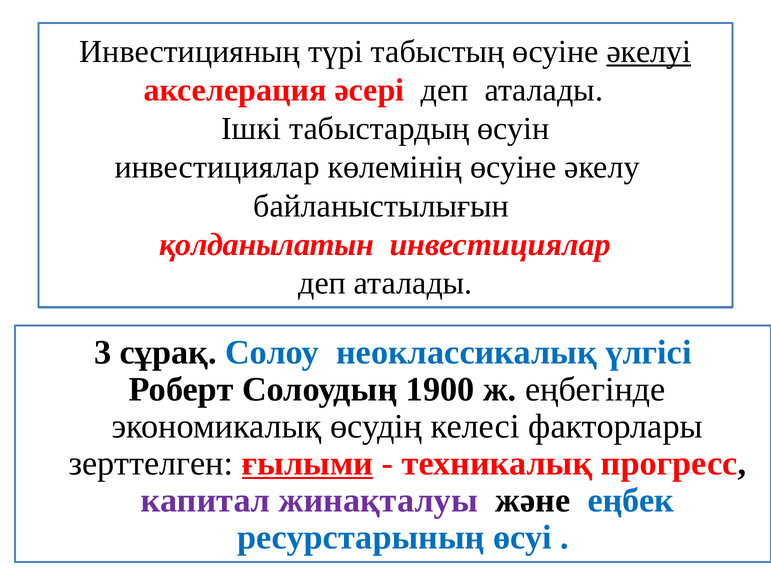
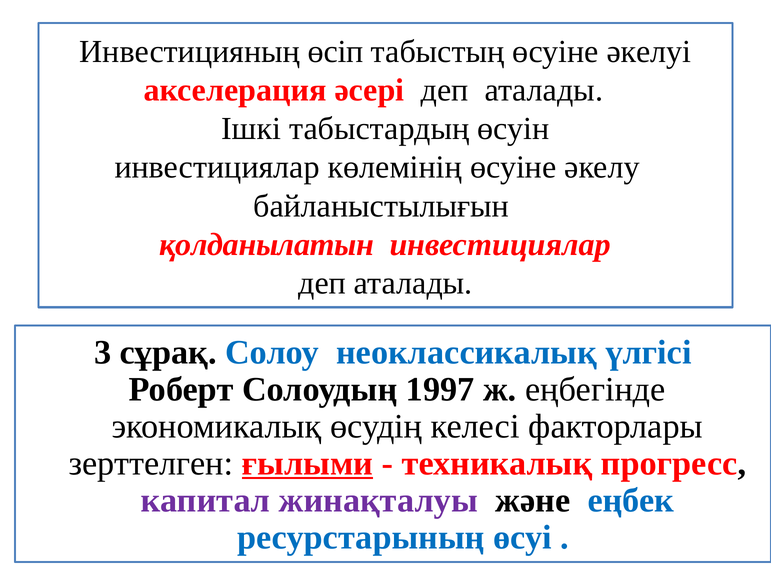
түрі: түрі -> өсіп
әкелуі underline: present -> none
1900: 1900 -> 1997
